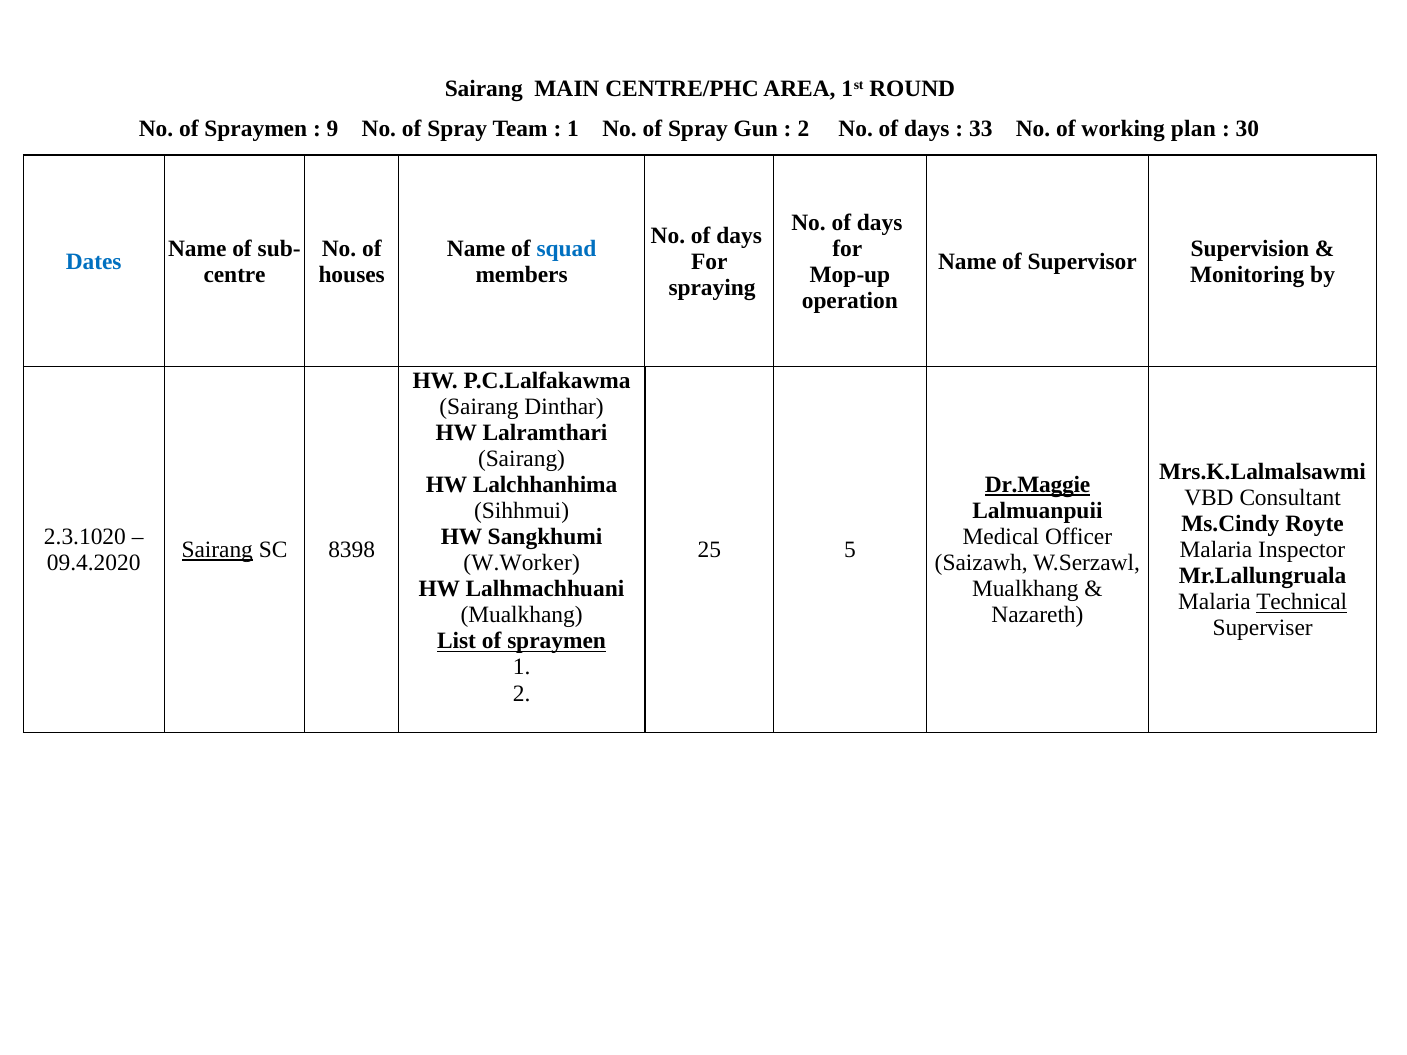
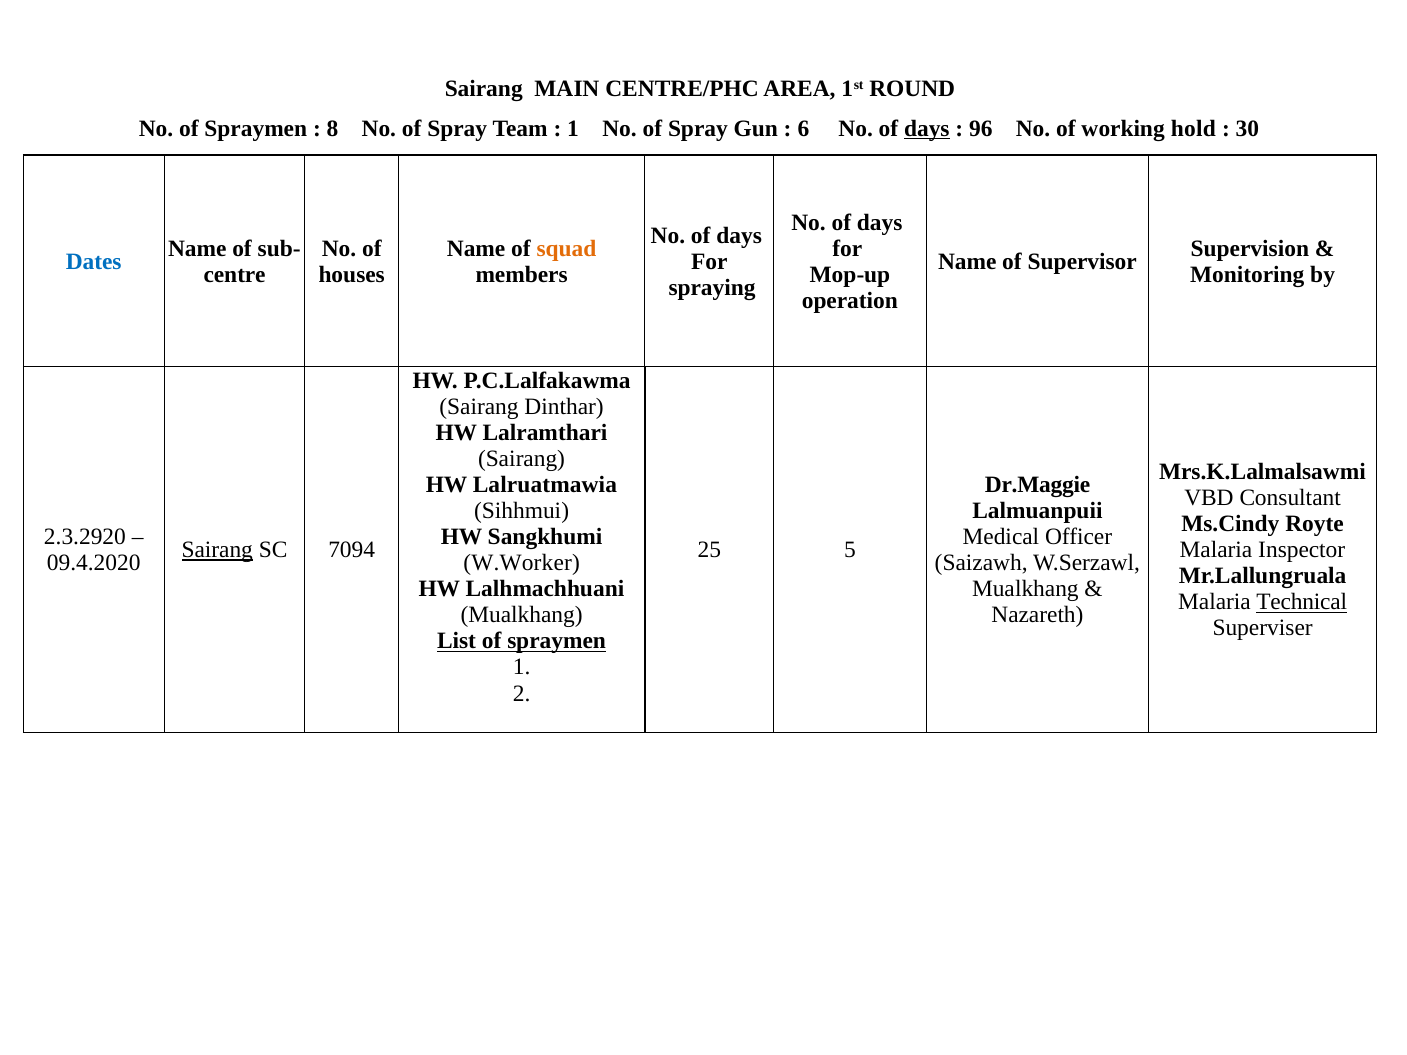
9: 9 -> 8
2 at (803, 129): 2 -> 6
days at (927, 129) underline: none -> present
33: 33 -> 96
plan: plan -> hold
squad colour: blue -> orange
Lalchhanhima: Lalchhanhima -> Lalruatmawia
Dr.Maggie underline: present -> none
2.3.1020: 2.3.1020 -> 2.3.2920
8398: 8398 -> 7094
